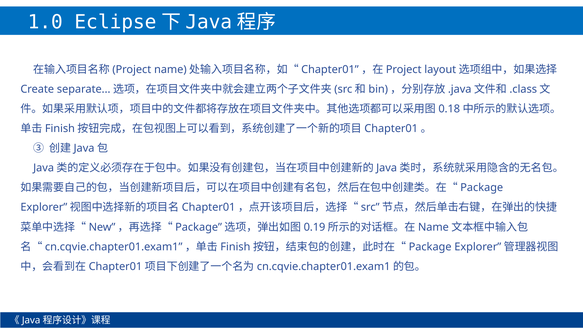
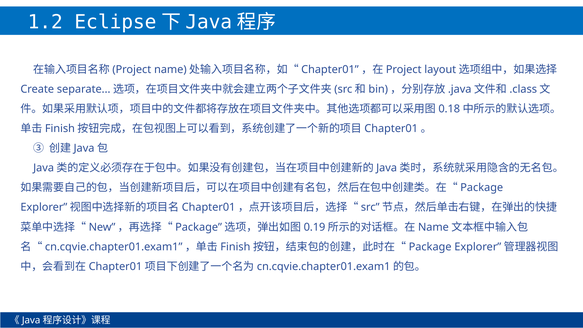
1.0: 1.0 -> 1.2
